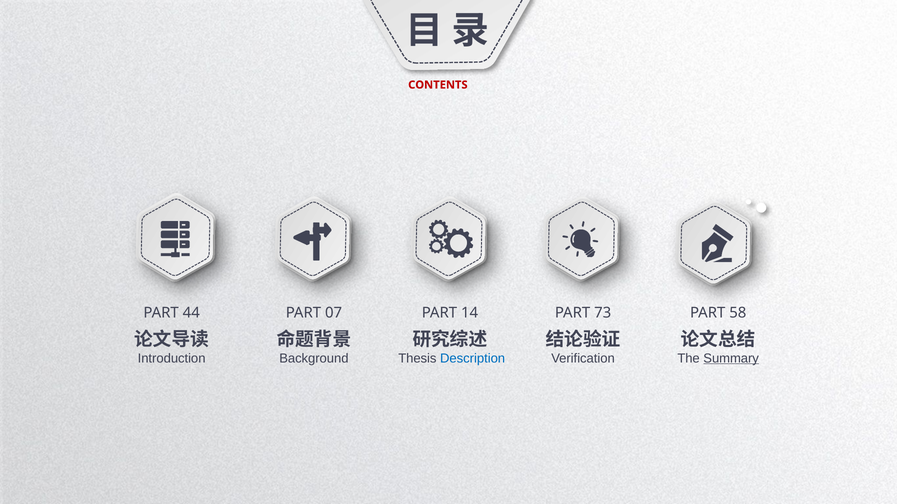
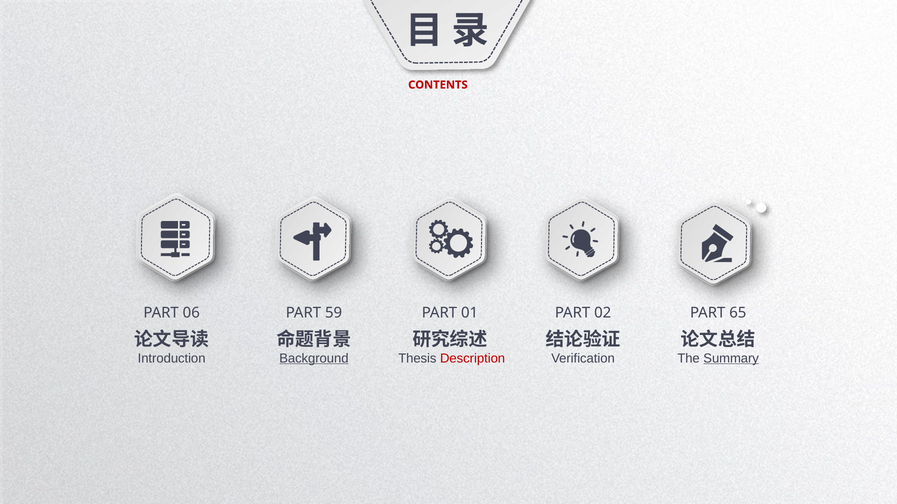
44: 44 -> 06
07: 07 -> 59
14: 14 -> 01
73: 73 -> 02
58: 58 -> 65
Background underline: none -> present
Description colour: blue -> red
